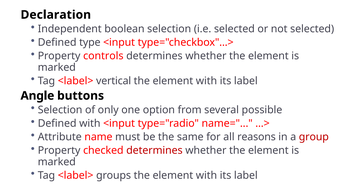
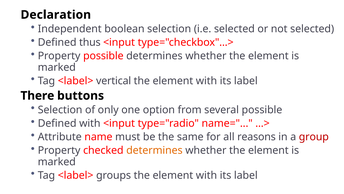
type: type -> thus
Property controls: controls -> possible
Angle: Angle -> There
determines at (154, 150) colour: red -> orange
